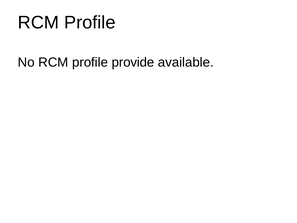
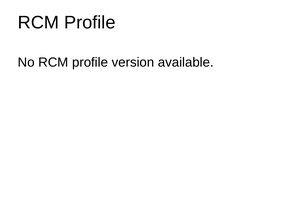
provide: provide -> version
